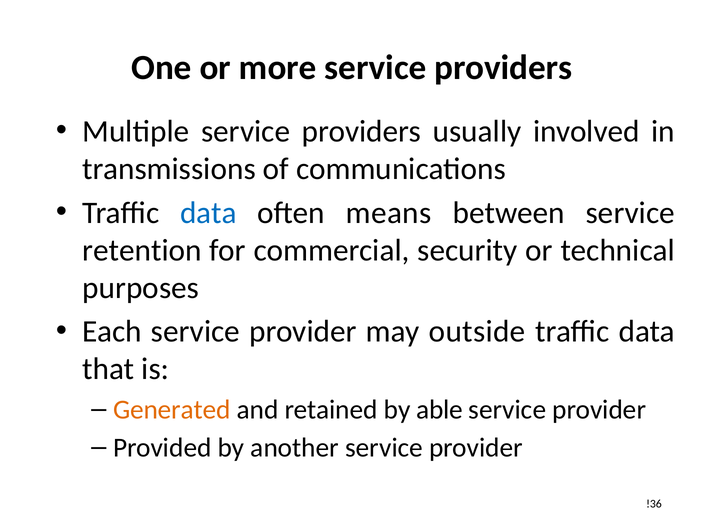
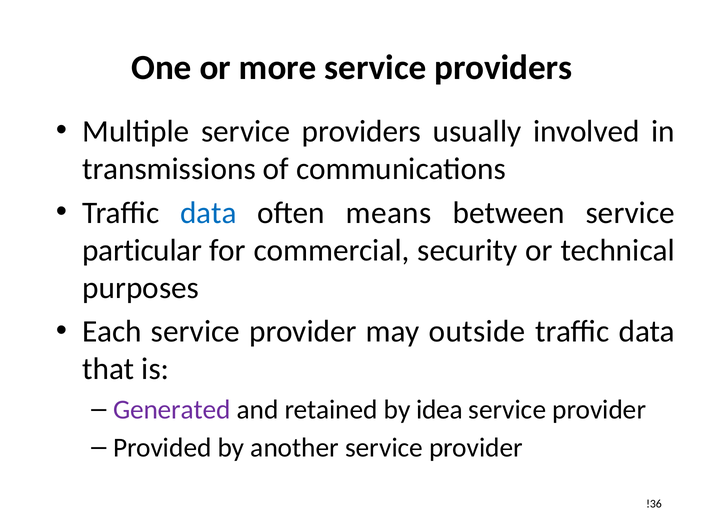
retention: retention -> particular
Generated colour: orange -> purple
able: able -> idea
